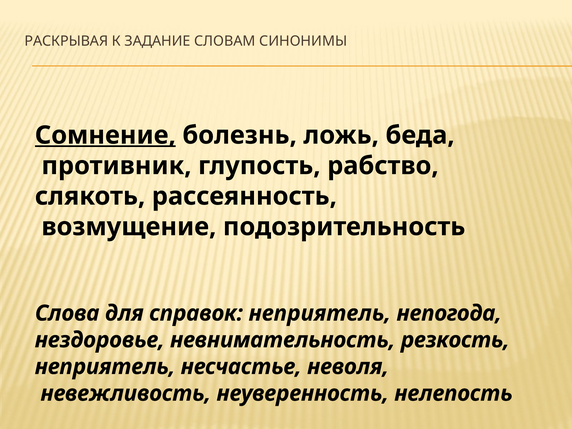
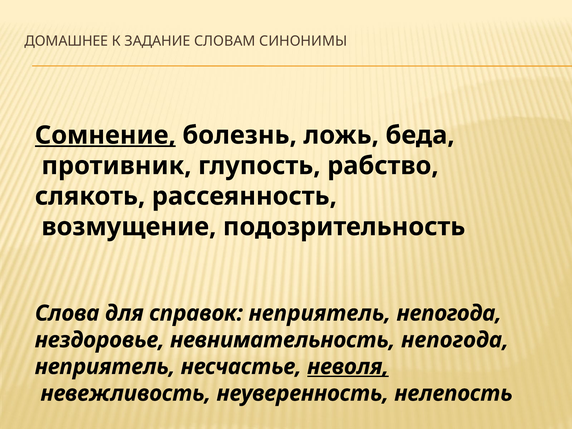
РАСКРЫВАЯ: РАСКРЫВАЯ -> ДОМАШНЕЕ
невнимательность резкость: резкость -> непогода
неволя underline: none -> present
